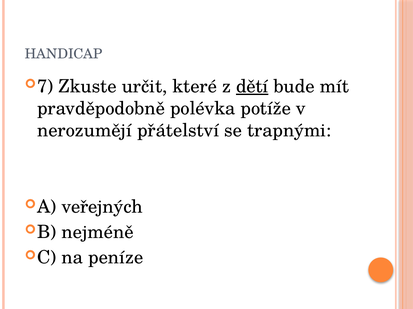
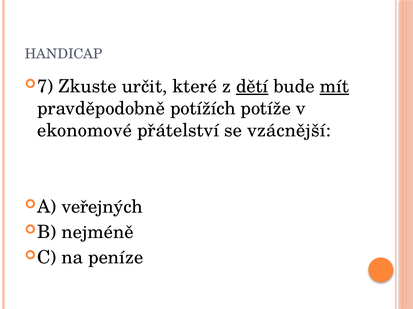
mít underline: none -> present
polévka: polévka -> potížích
nerozumějí: nerozumějí -> ekonomové
trapnými: trapnými -> vzácnější
